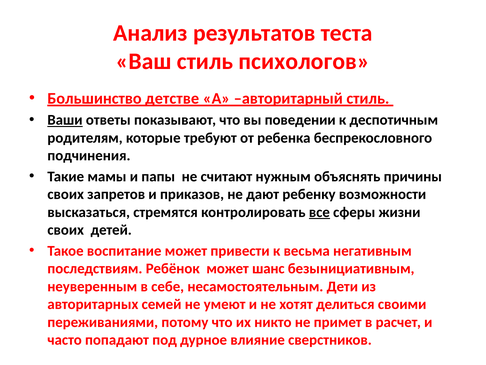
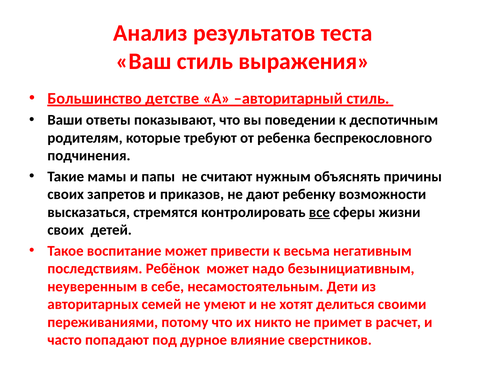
психологов: психологов -> выражения
Ваши underline: present -> none
шанс: шанс -> надо
